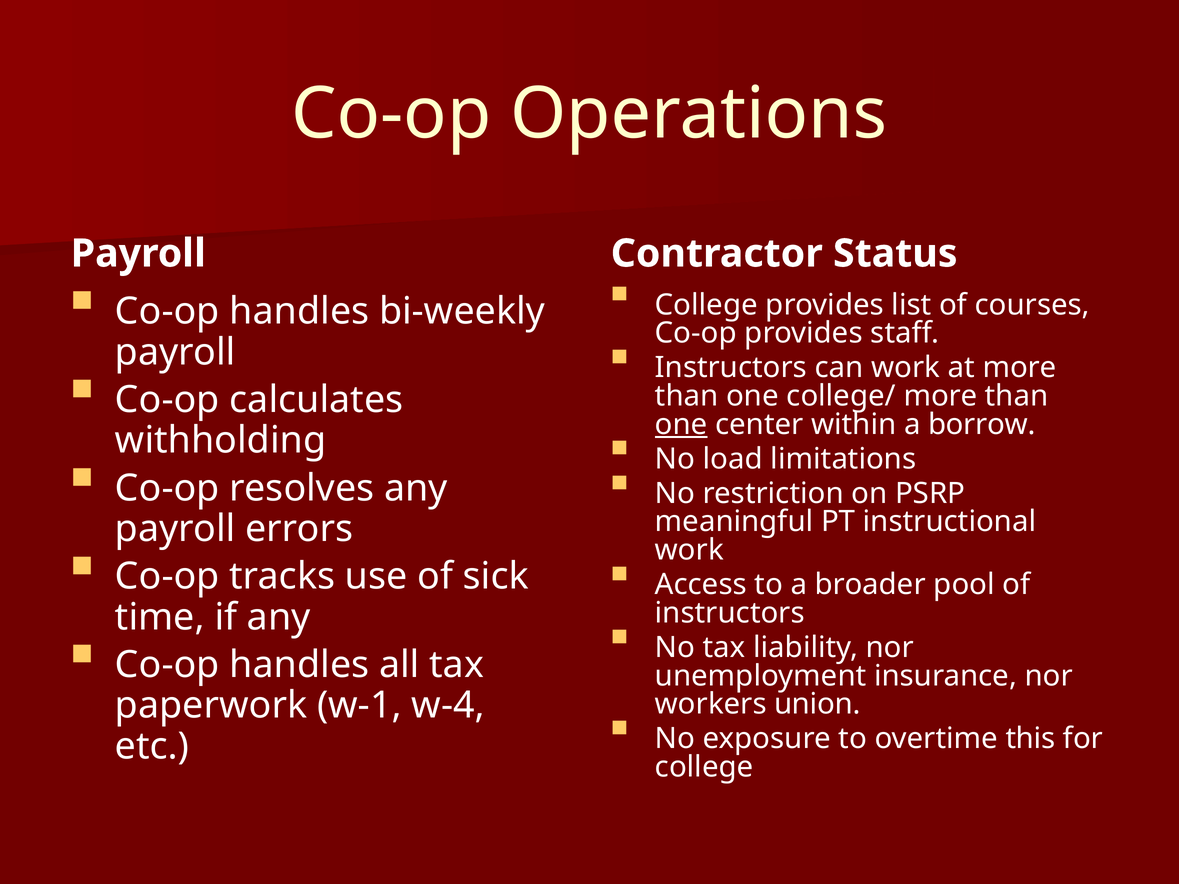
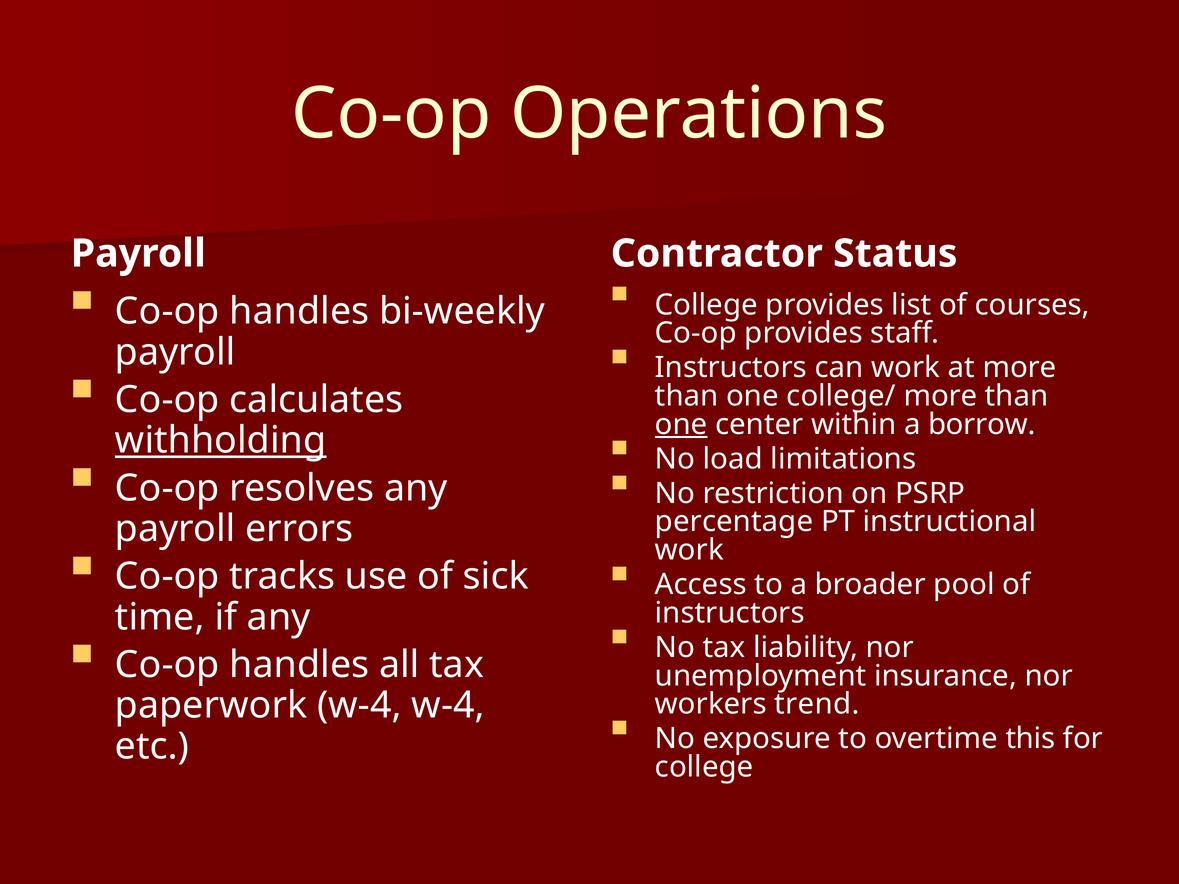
withholding underline: none -> present
meaningful: meaningful -> percentage
paperwork w-1: w-1 -> w-4
union: union -> trend
